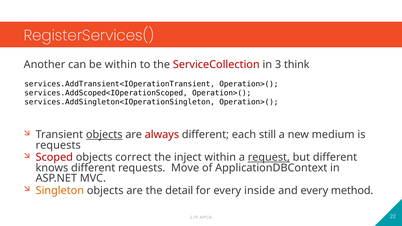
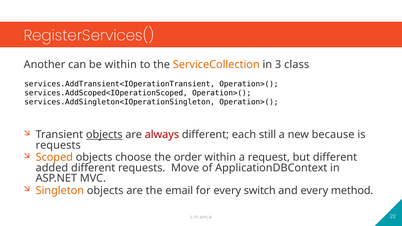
ServiceCollection colour: red -> orange
think: think -> class
medium: medium -> because
Scoped colour: red -> orange
correct: correct -> choose
inject: inject -> order
request underline: present -> none
knows: knows -> added
detail: detail -> email
inside: inside -> switch
